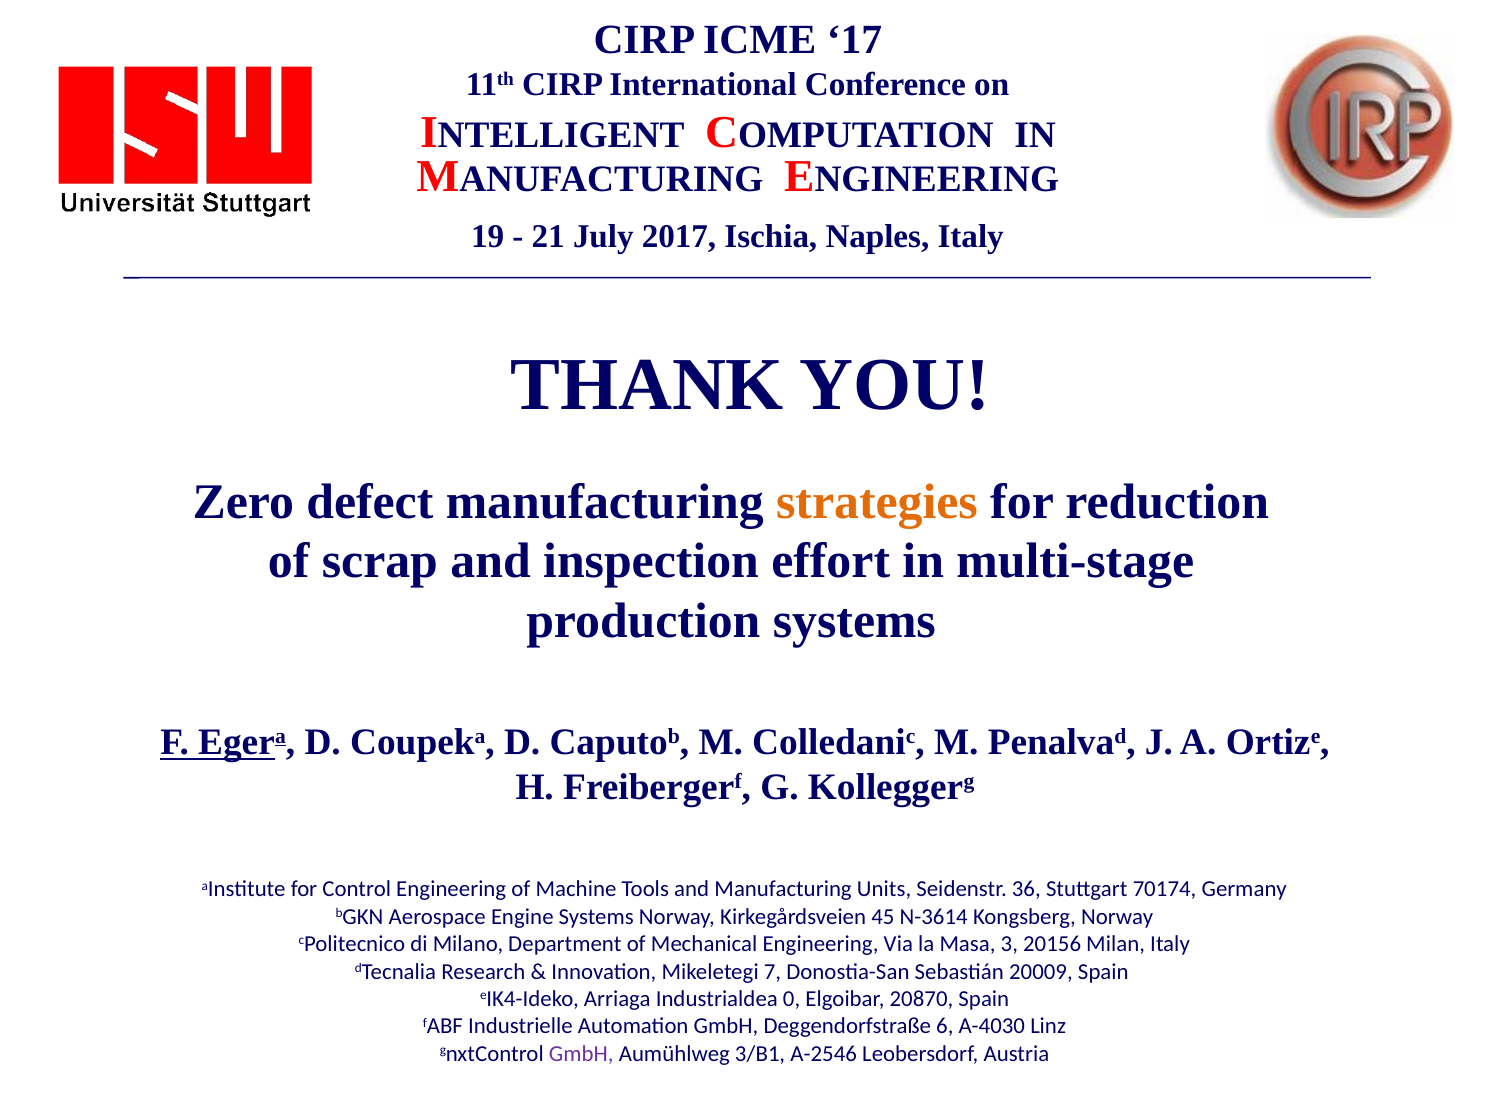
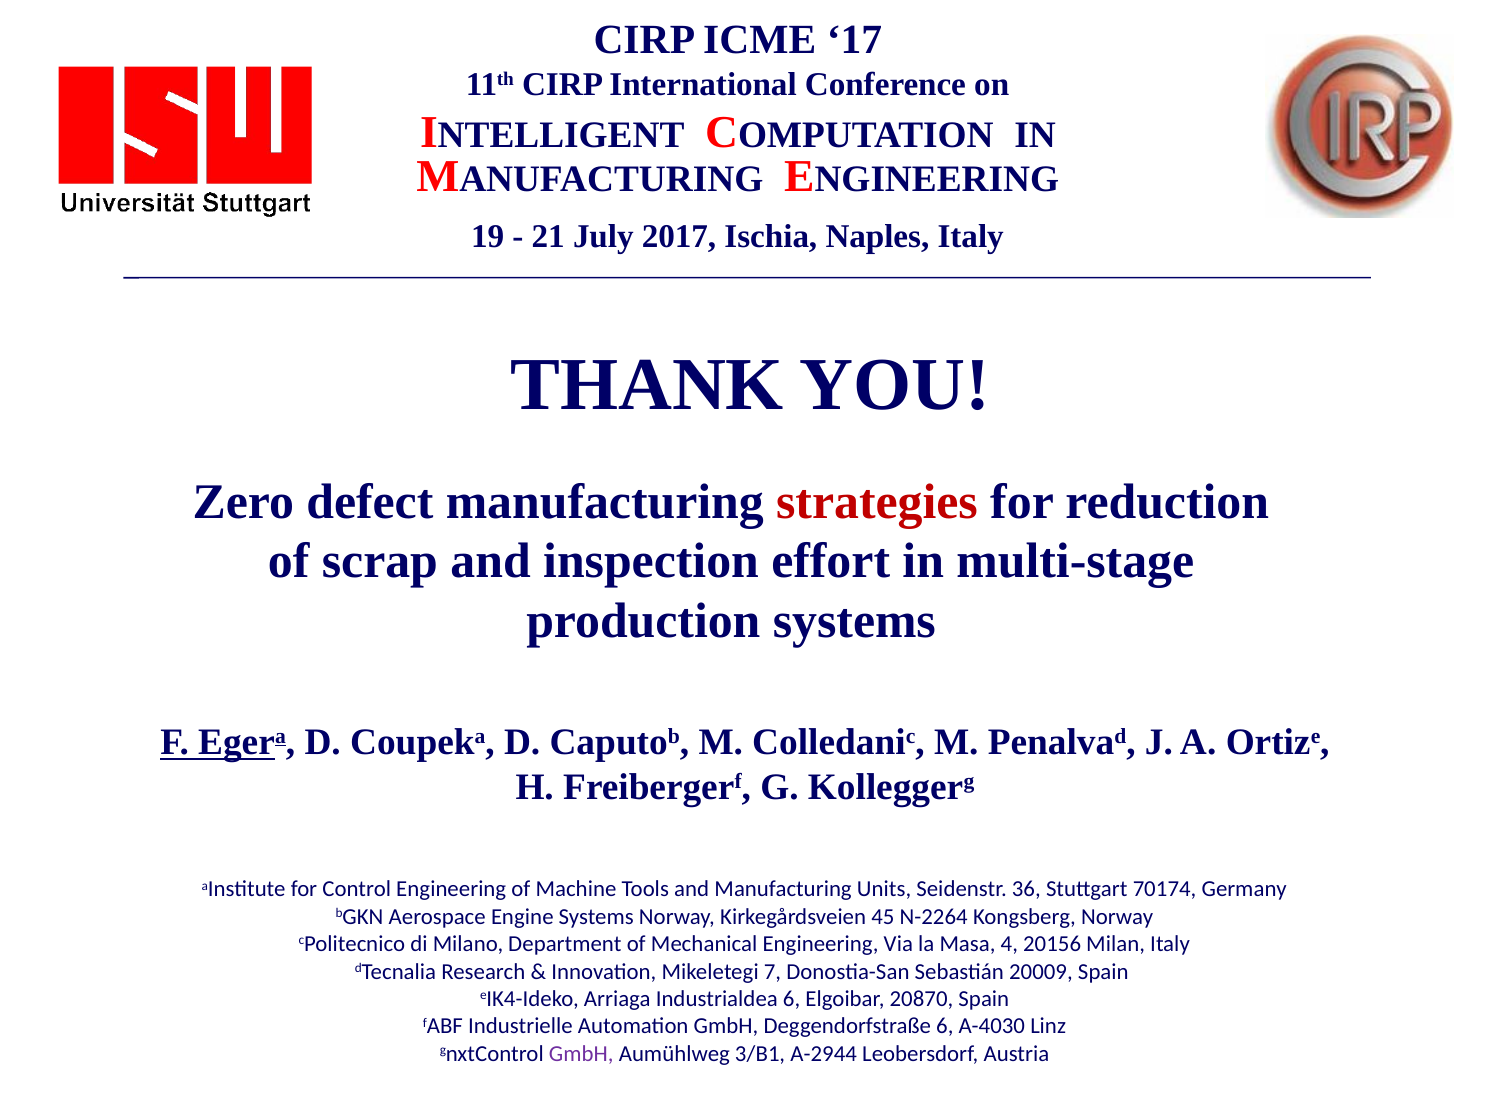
strategies colour: orange -> red
N-3614: N-3614 -> N-2264
3: 3 -> 4
Industrialdea 0: 0 -> 6
A-2546: A-2546 -> A-2944
